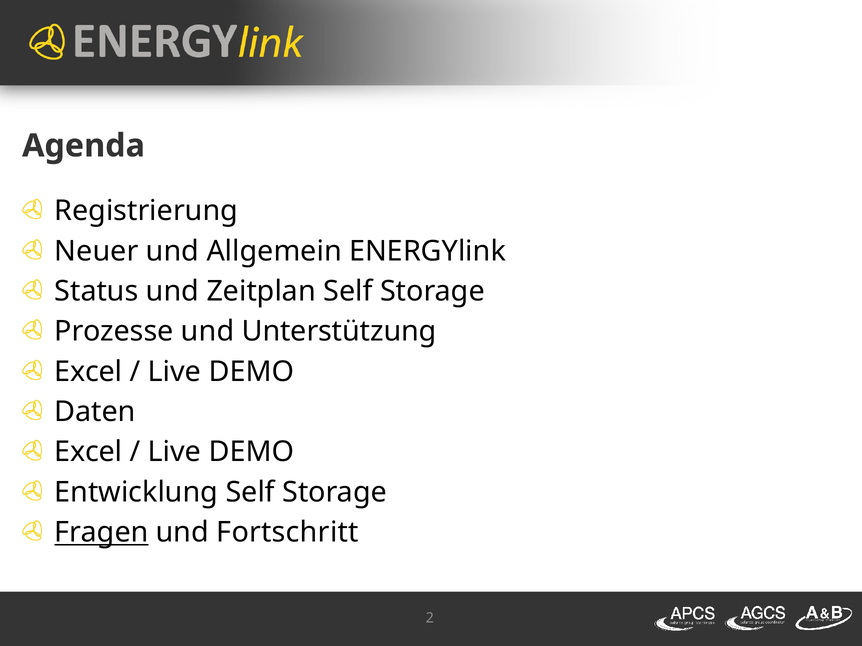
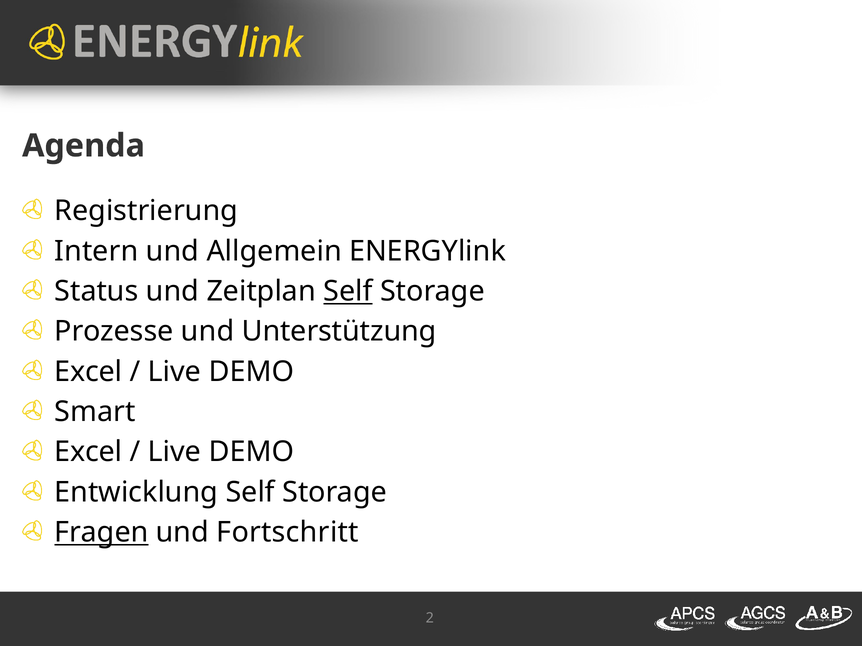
Neuer: Neuer -> Intern
Self at (348, 292) underline: none -> present
Daten: Daten -> Smart
